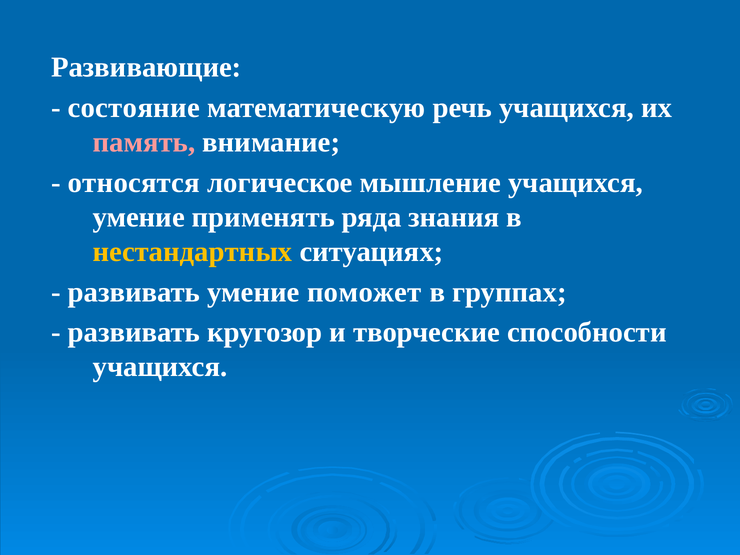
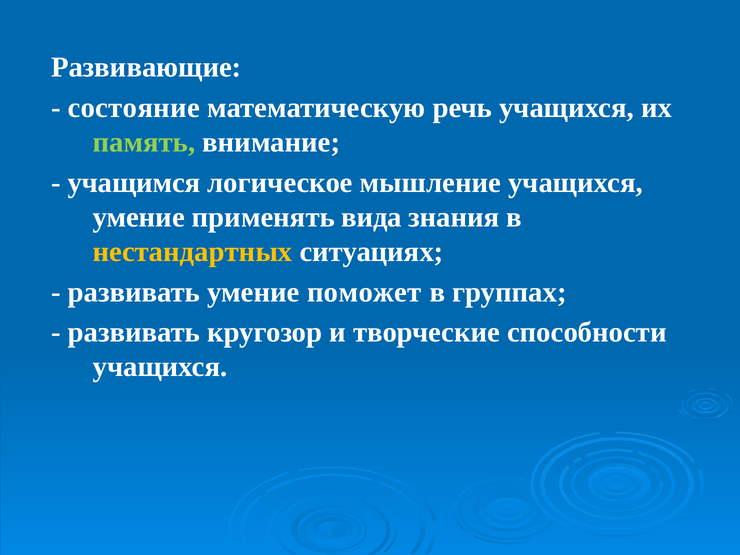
память colour: pink -> light green
относятся: относятся -> учащимся
ряда: ряда -> вида
